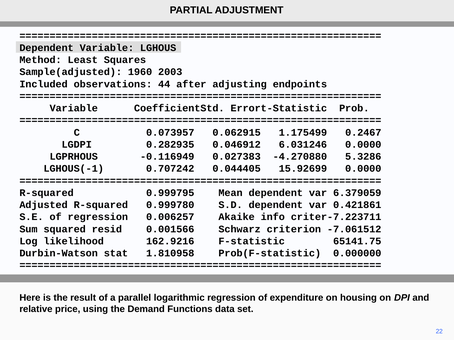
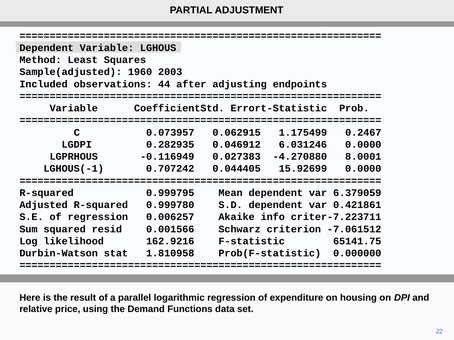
5.3286: 5.3286 -> 8.0001
